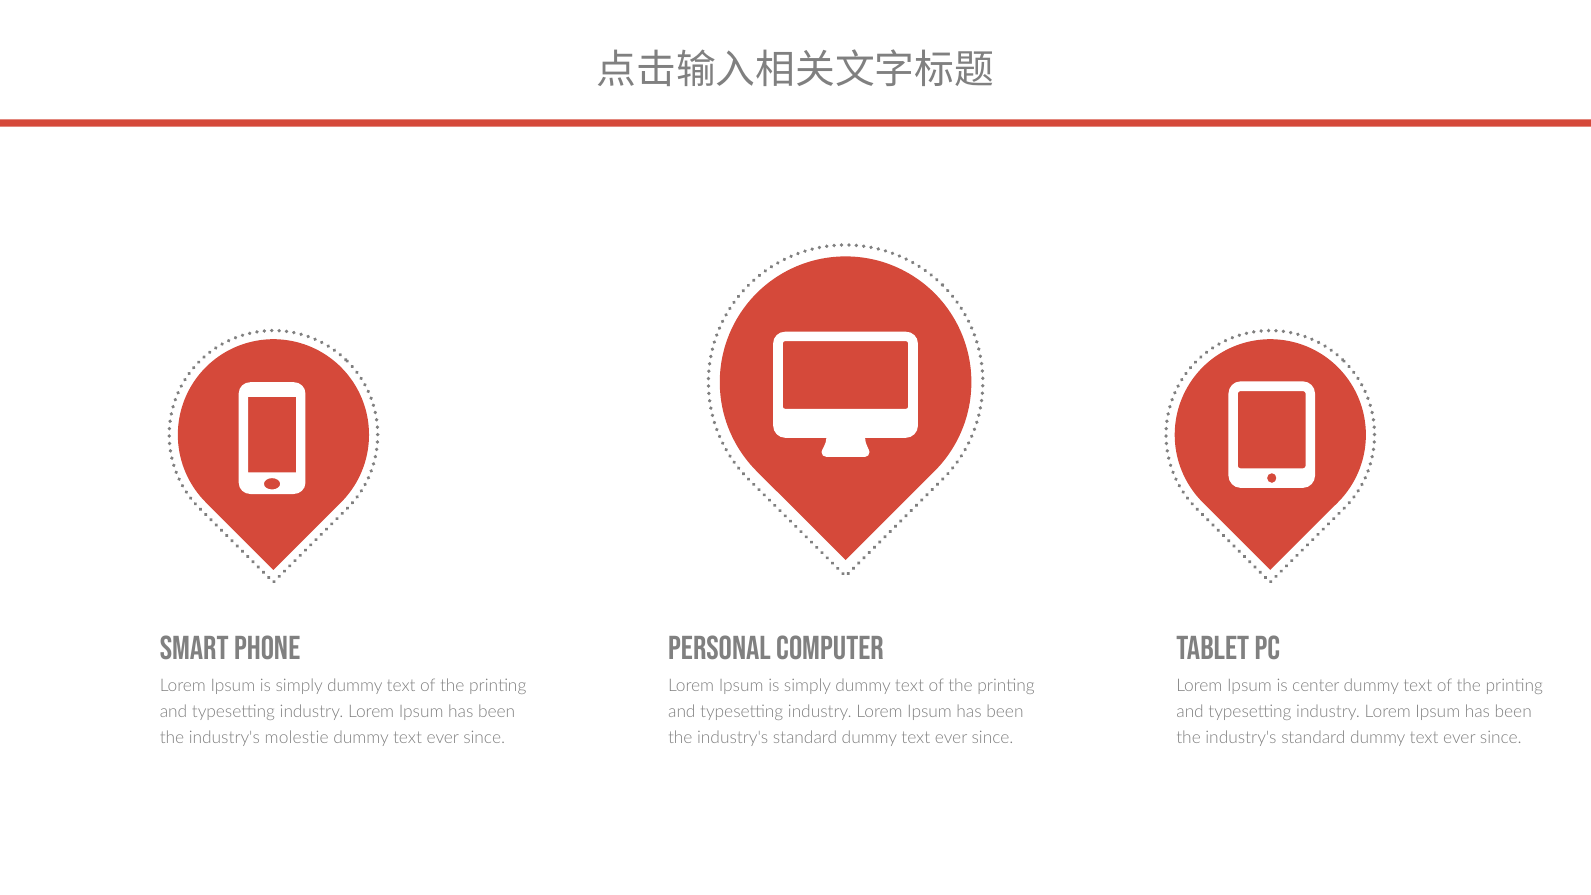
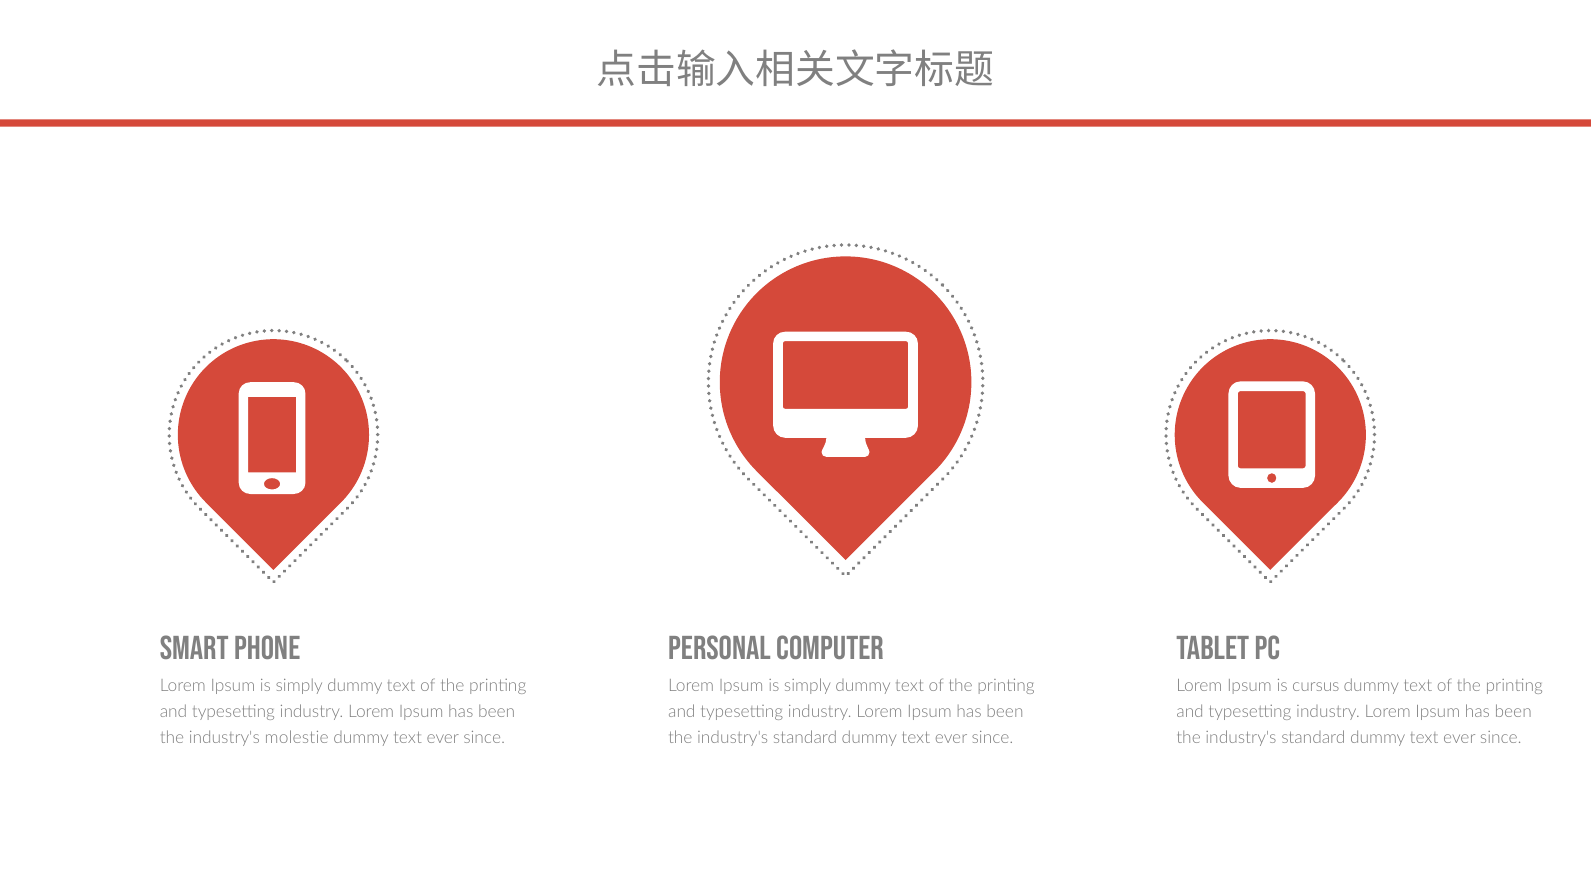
center: center -> cursus
